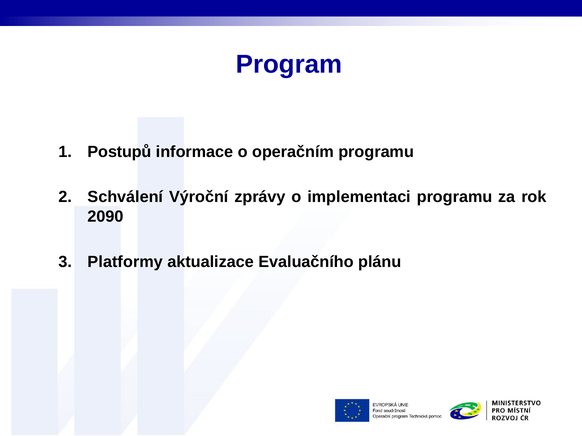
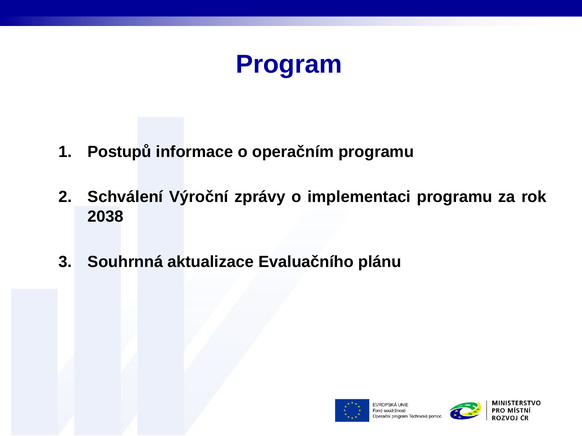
2090: 2090 -> 2038
Platformy: Platformy -> Souhrnná
